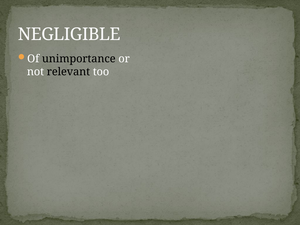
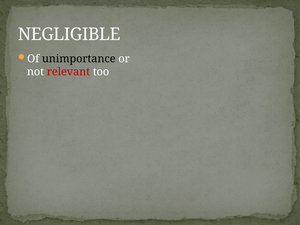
relevant colour: black -> red
